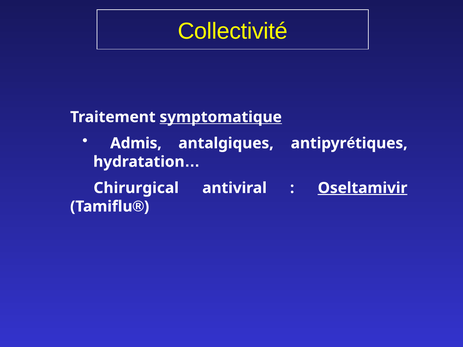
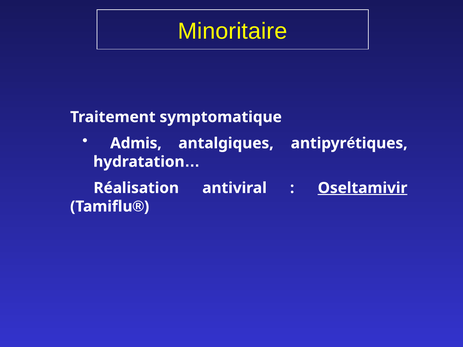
Collectivité: Collectivité -> Minoritaire
symptomatique underline: present -> none
Chirurgical: Chirurgical -> Réalisation
